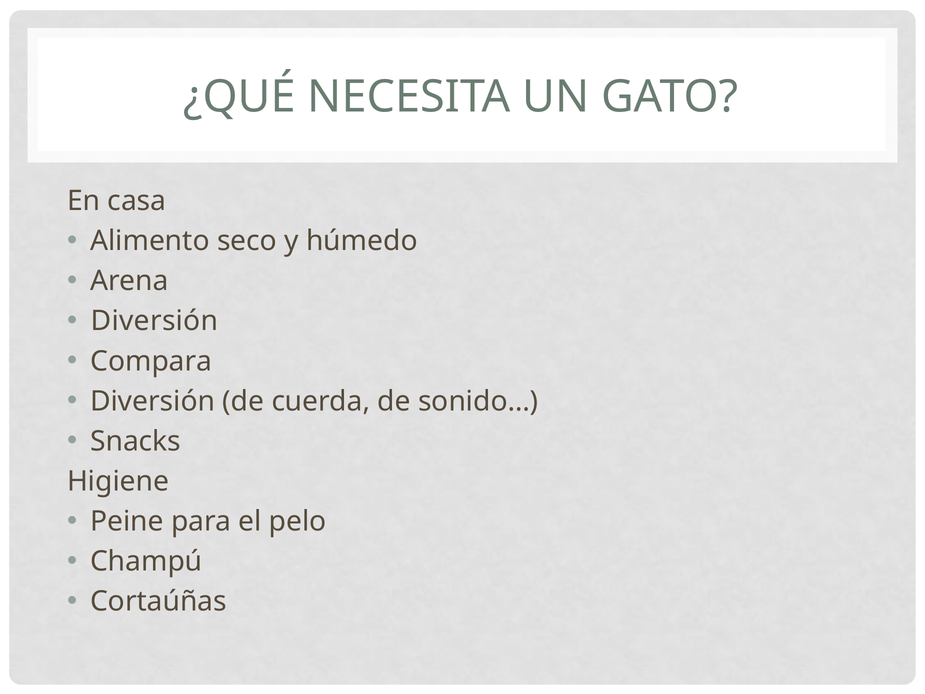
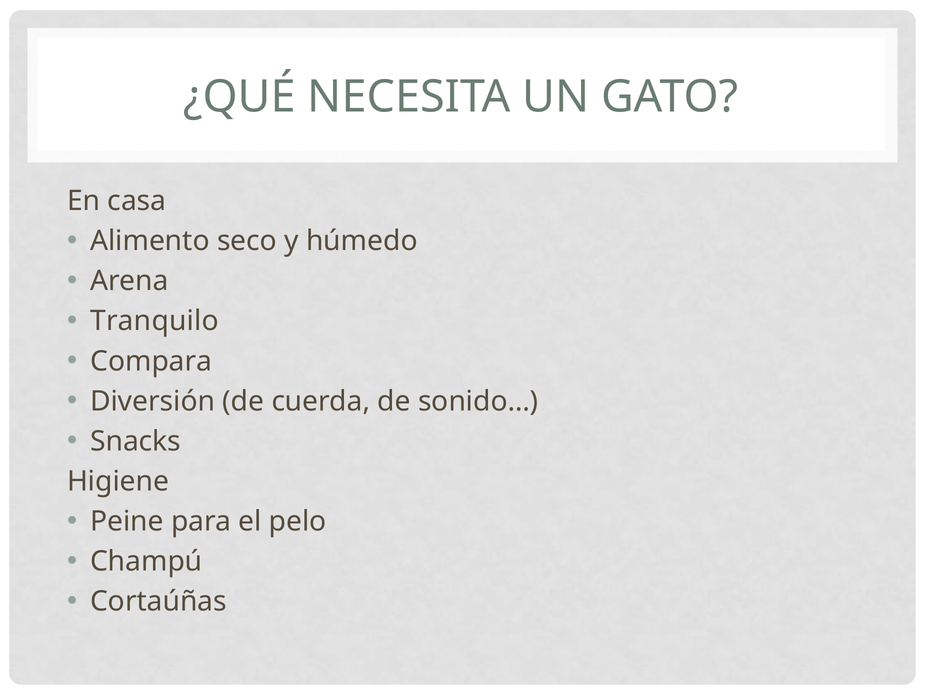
Diversión at (154, 321): Diversión -> Tranquilo
